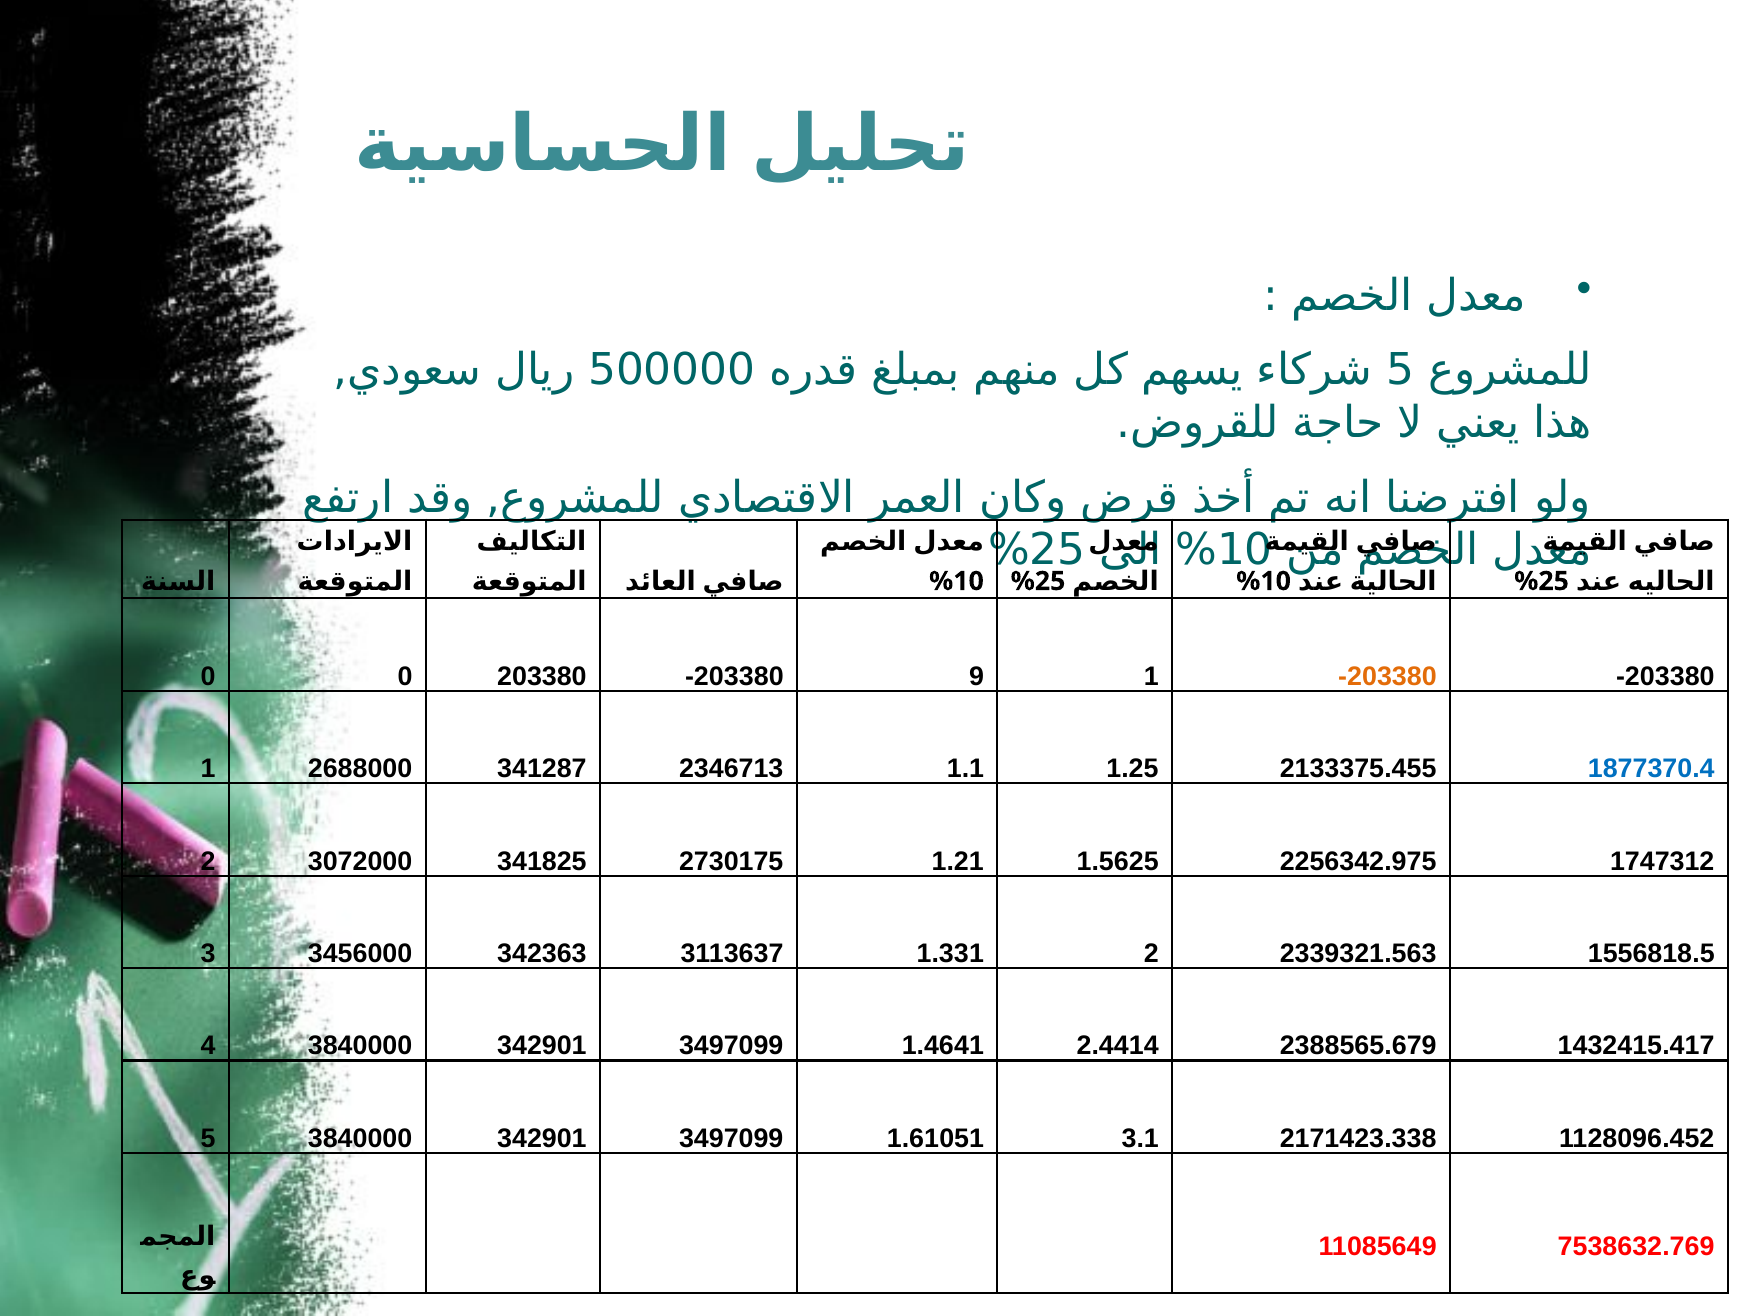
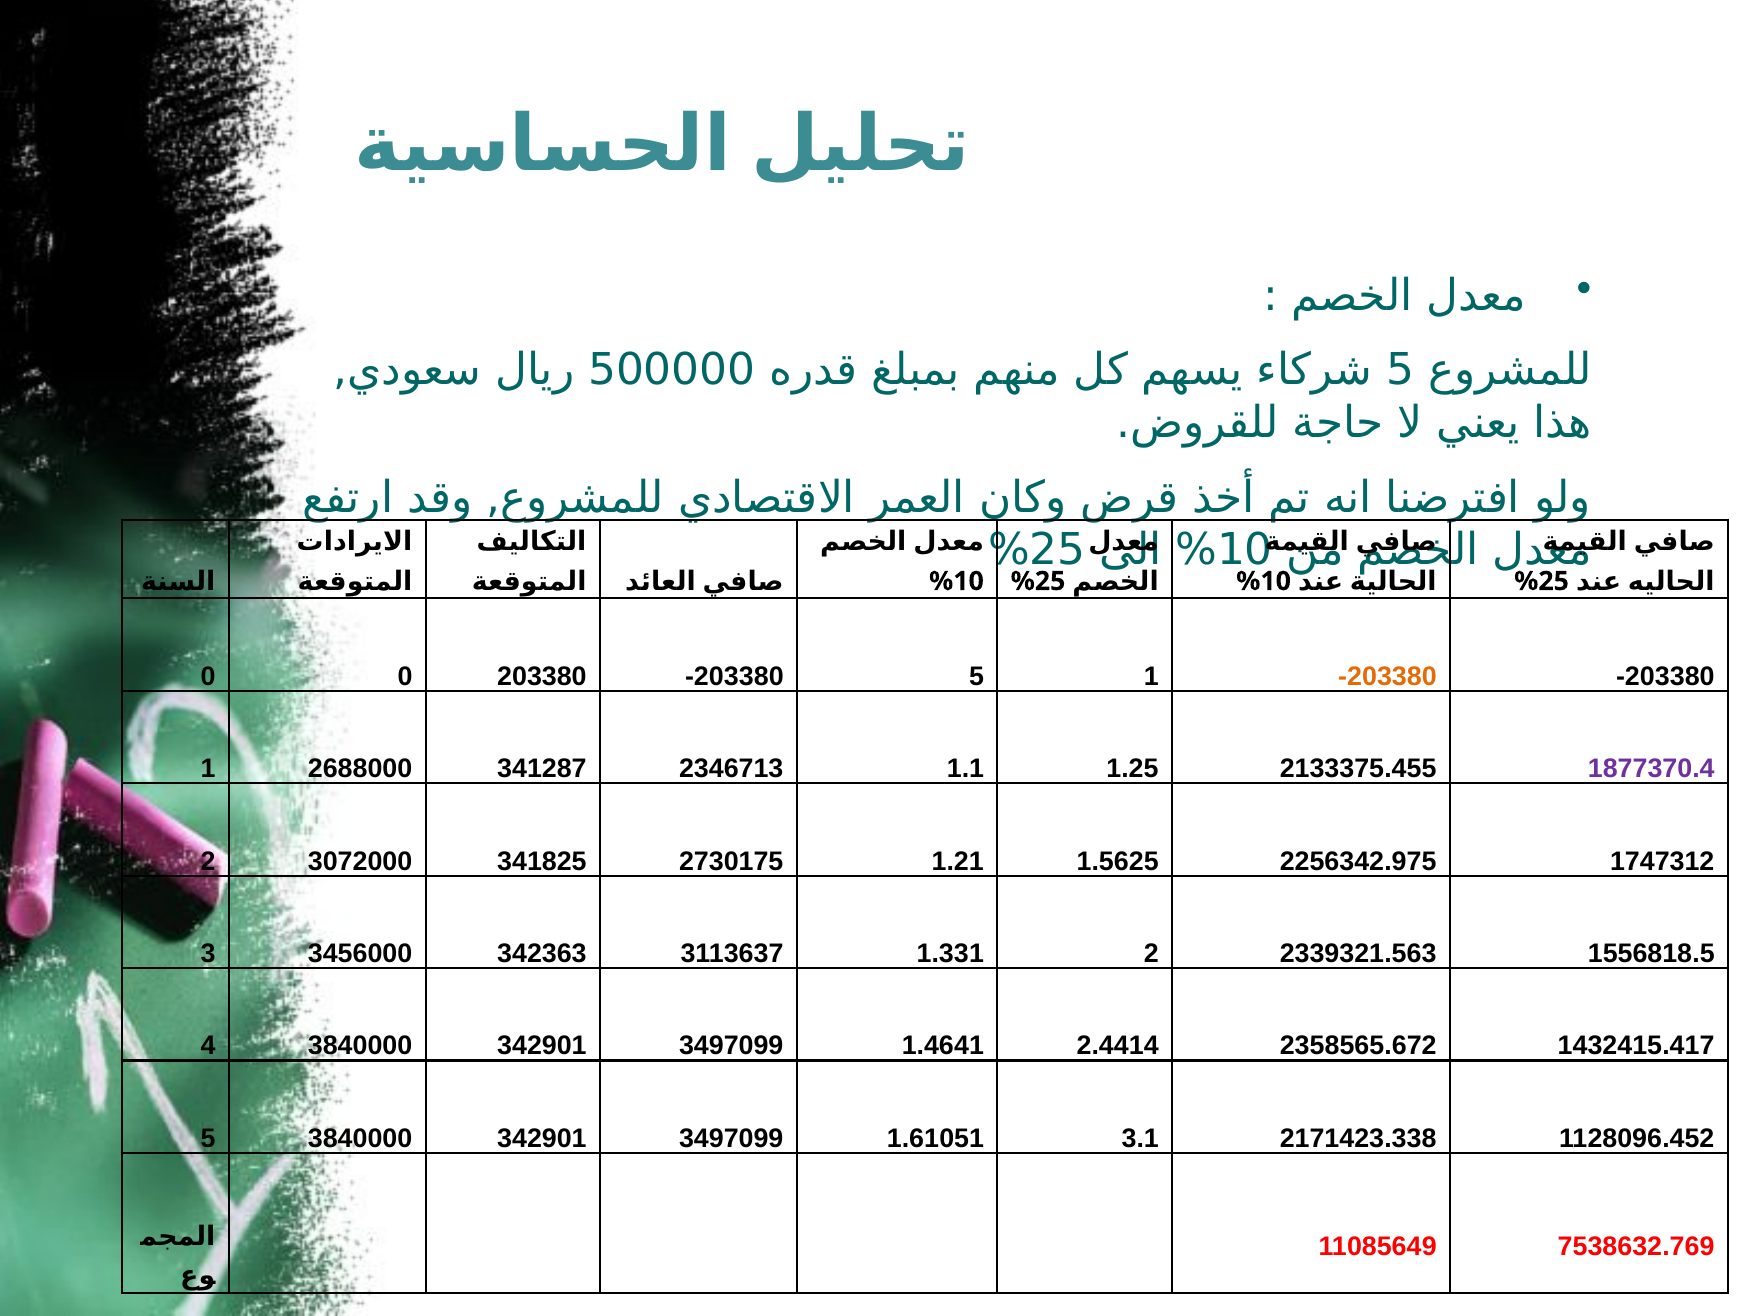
-203380 9: 9 -> 5
1877370.4 colour: blue -> purple
2388565.679: 2388565.679 -> 2358565.672
